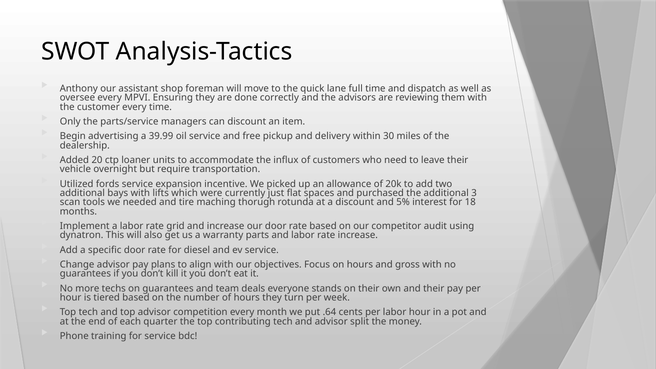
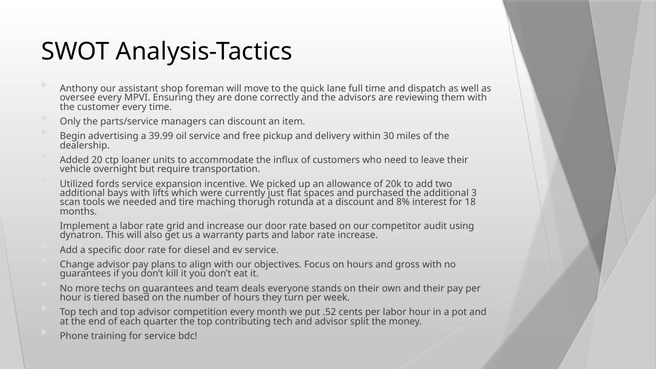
5%: 5% -> 8%
.64: .64 -> .52
